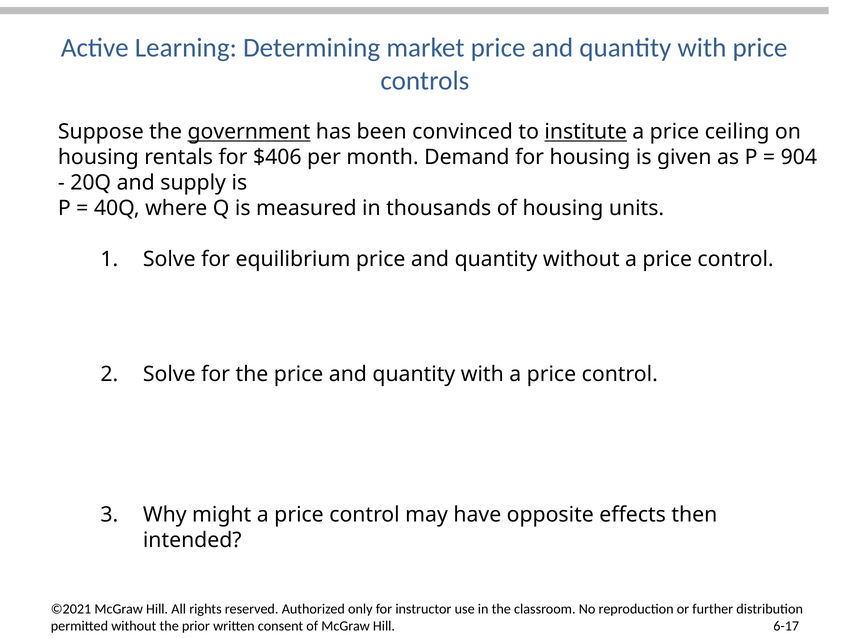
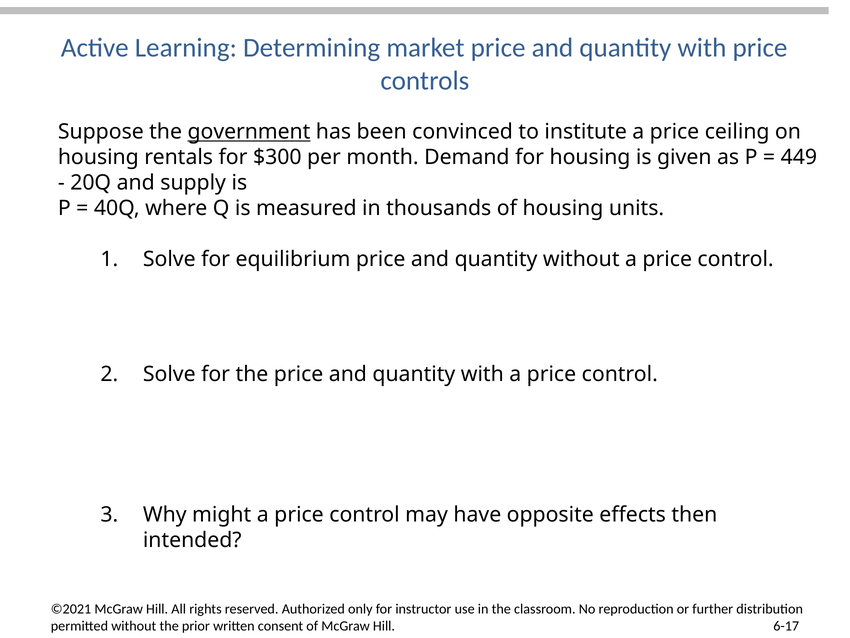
institute underline: present -> none
$406: $406 -> $300
904: 904 -> 449
